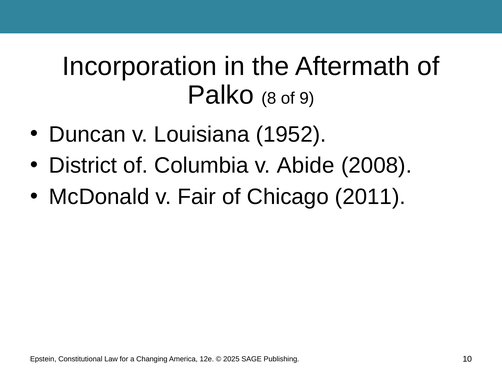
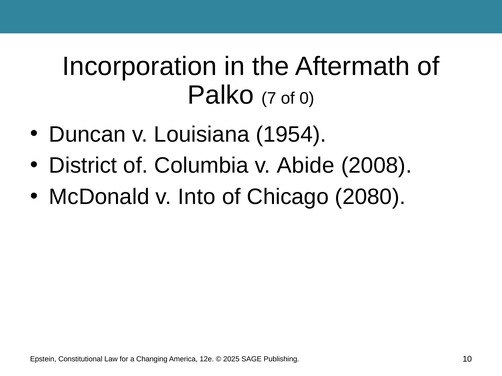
8: 8 -> 7
9: 9 -> 0
1952: 1952 -> 1954
Fair: Fair -> Into
2011: 2011 -> 2080
